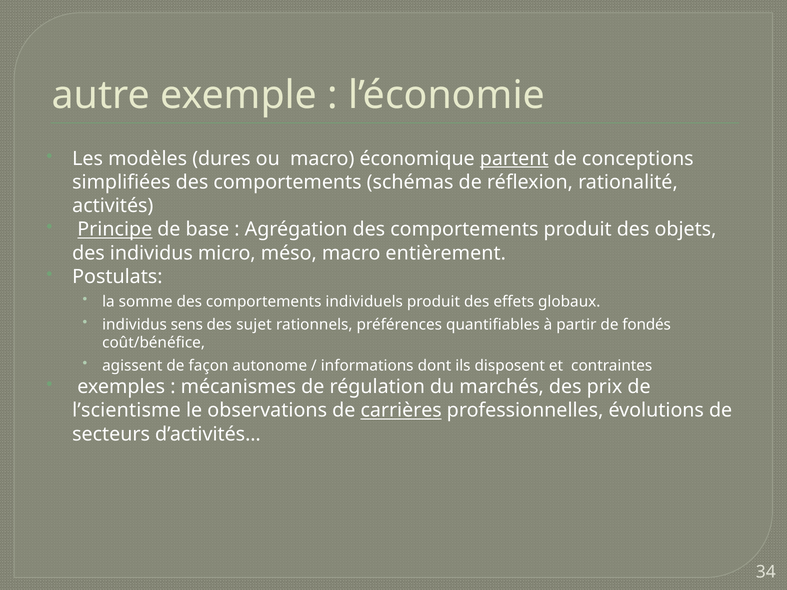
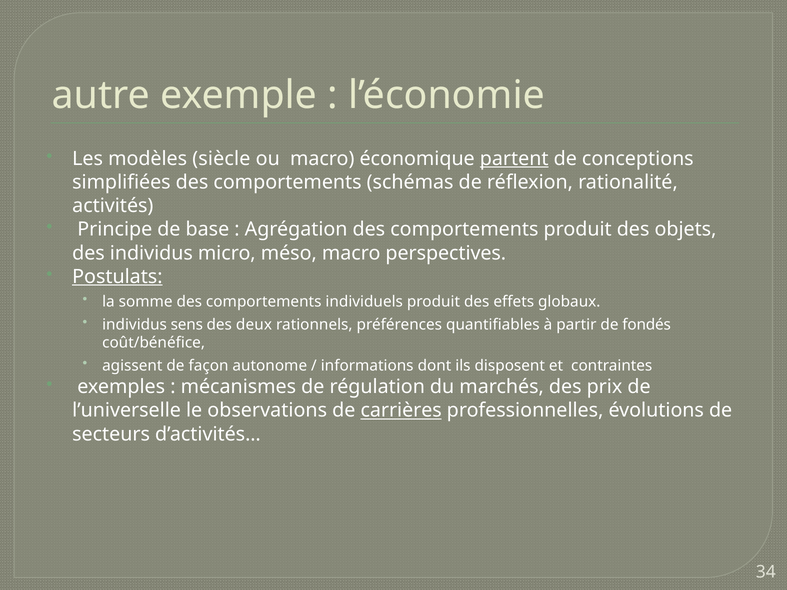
dures: dures -> siècle
Principe underline: present -> none
entièrement: entièrement -> perspectives
Postulats underline: none -> present
sujet: sujet -> deux
l’scientisme: l’scientisme -> l’universelle
